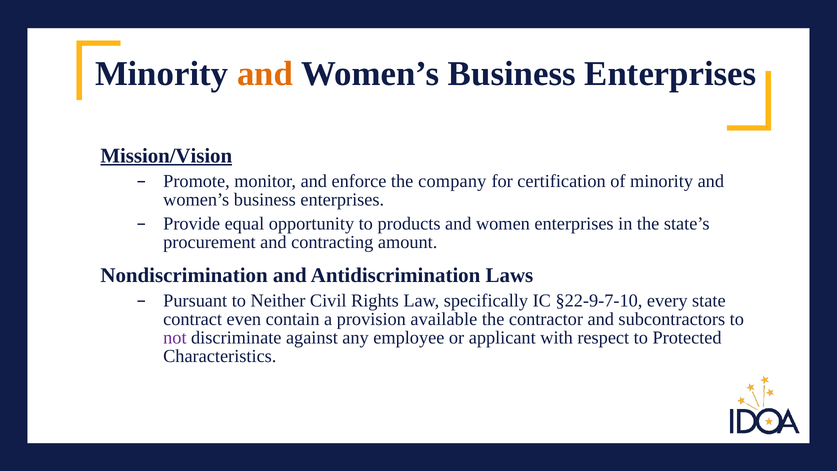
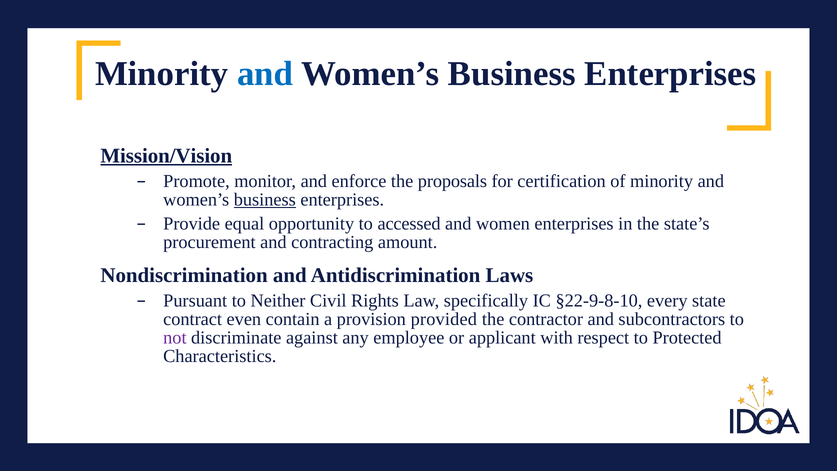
and at (265, 74) colour: orange -> blue
company: company -> proposals
business at (265, 200) underline: none -> present
products: products -> accessed
§22-9-7-10: §22-9-7-10 -> §22-9-8-10
available: available -> provided
